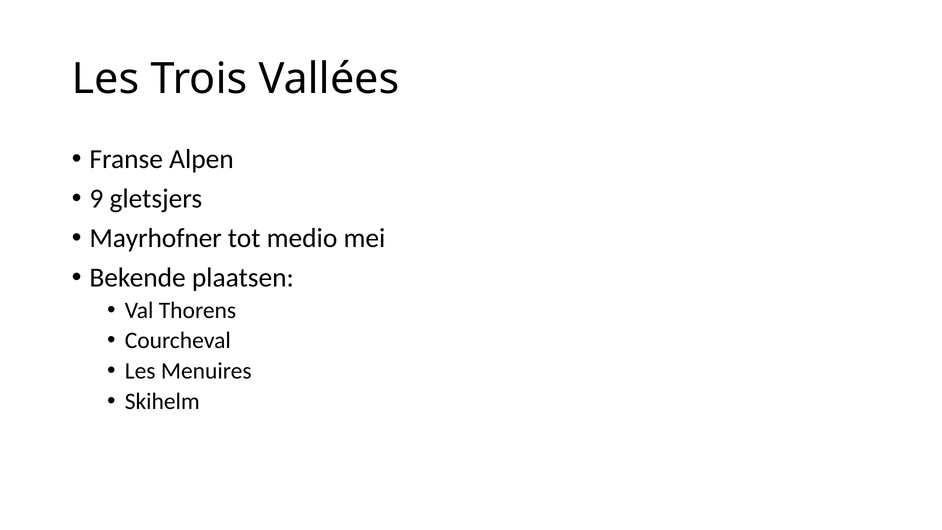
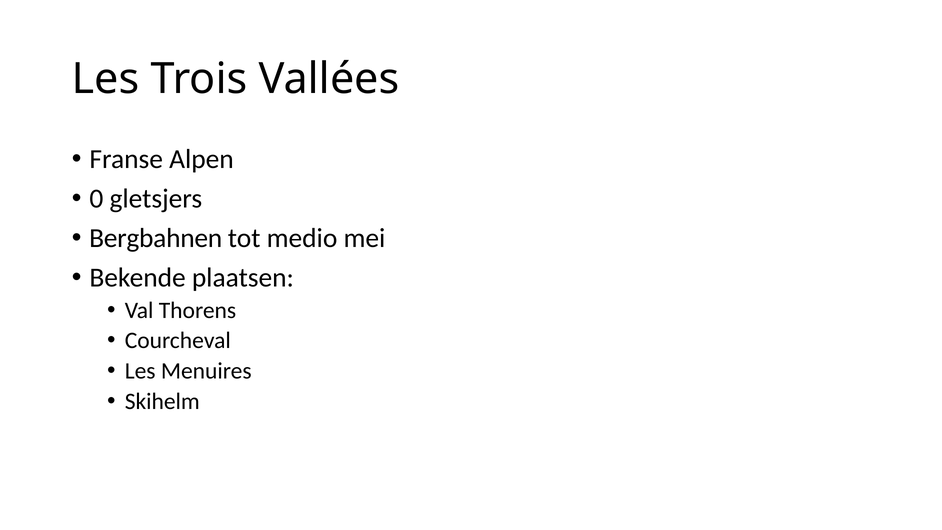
9: 9 -> 0
Mayrhofner: Mayrhofner -> Bergbahnen
